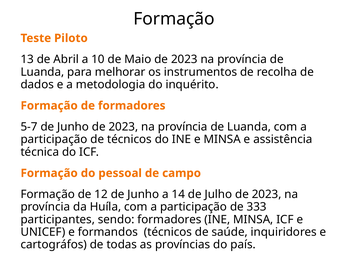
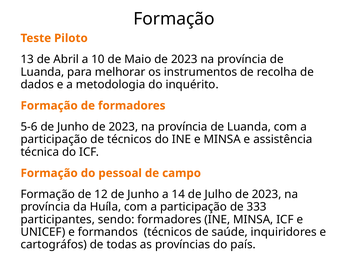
5-7: 5-7 -> 5-6
